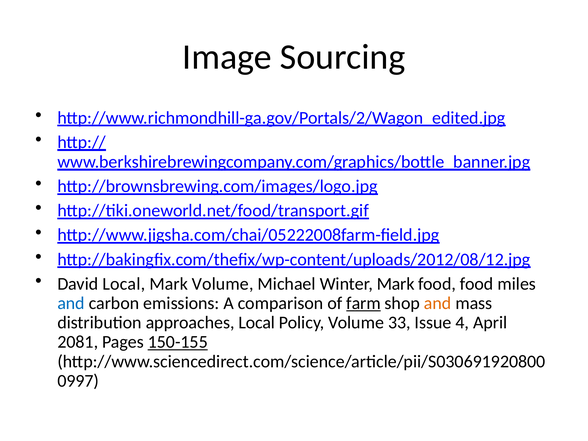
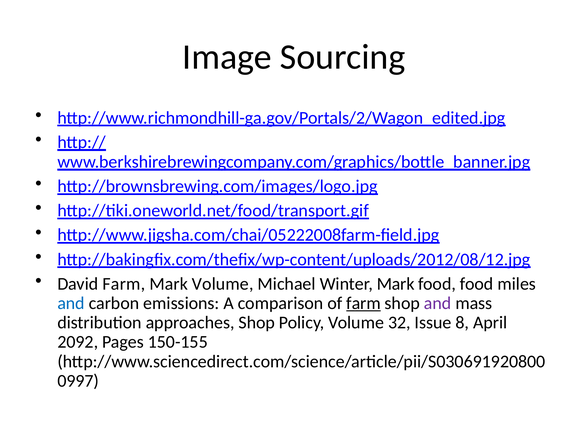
David Local: Local -> Farm
and at (438, 303) colour: orange -> purple
approaches Local: Local -> Shop
33: 33 -> 32
4: 4 -> 8
2081: 2081 -> 2092
150-155 underline: present -> none
